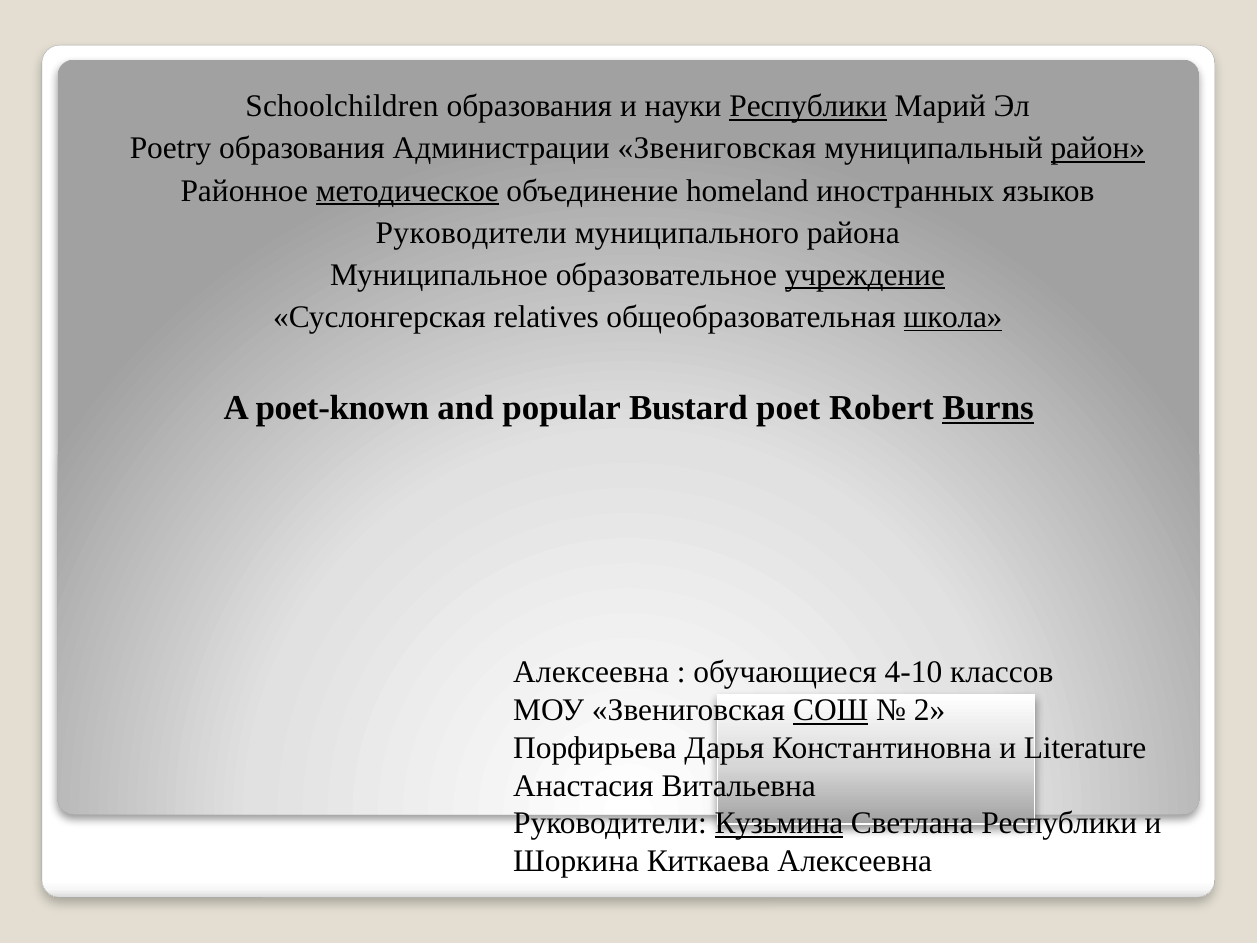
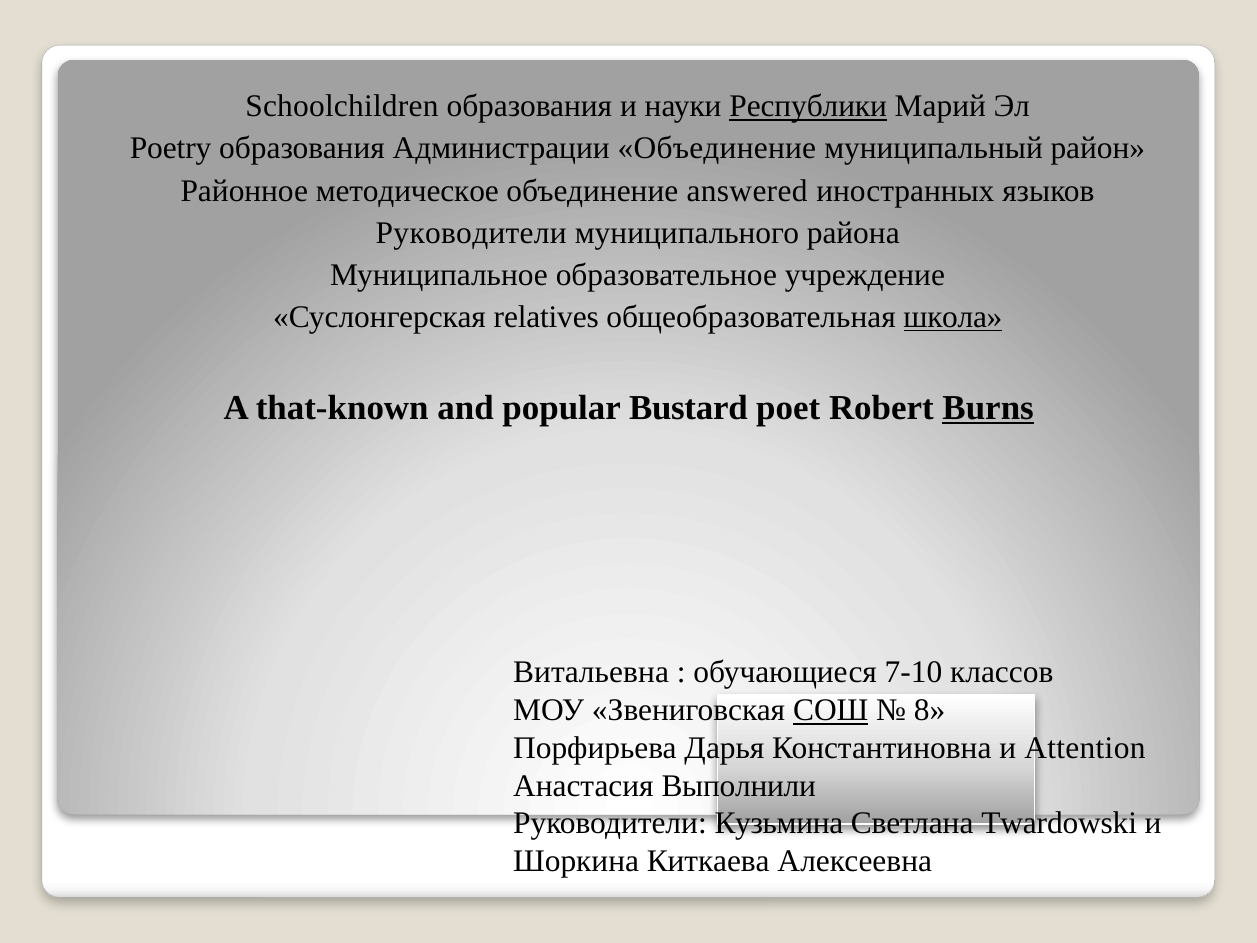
Администрации Звениговская: Звениговская -> Объединение
район underline: present -> none
методическое underline: present -> none
homeland: homeland -> answered
учреждение underline: present -> none
poet-known: poet-known -> that-known
Алексеевна at (591, 672): Алексеевна -> Витальевна
4-10: 4-10 -> 7-10
2: 2 -> 8
Literature: Literature -> Attention
Витальевна: Витальевна -> Выполнили
Кузьмина underline: present -> none
Светлана Республики: Республики -> Twardowski
